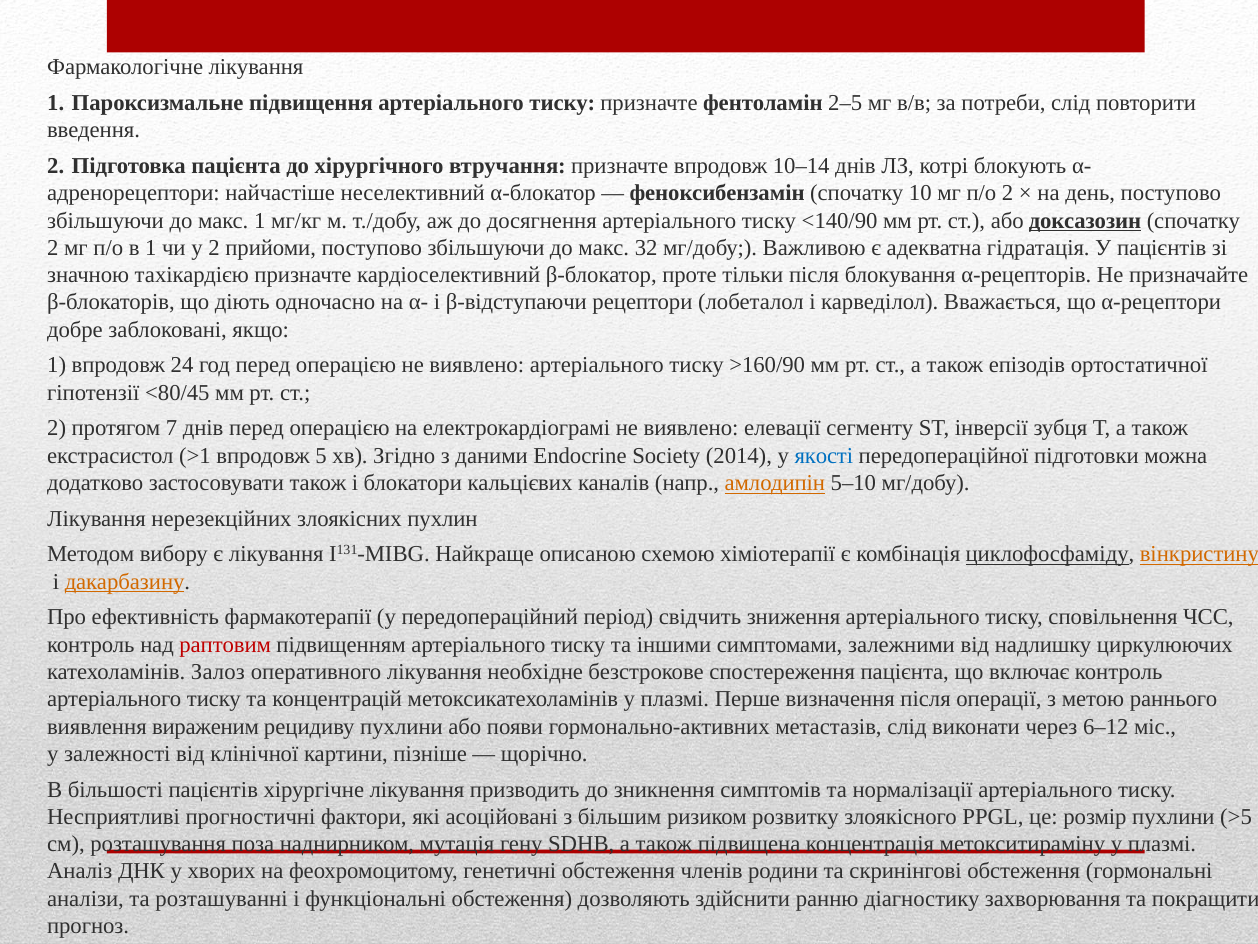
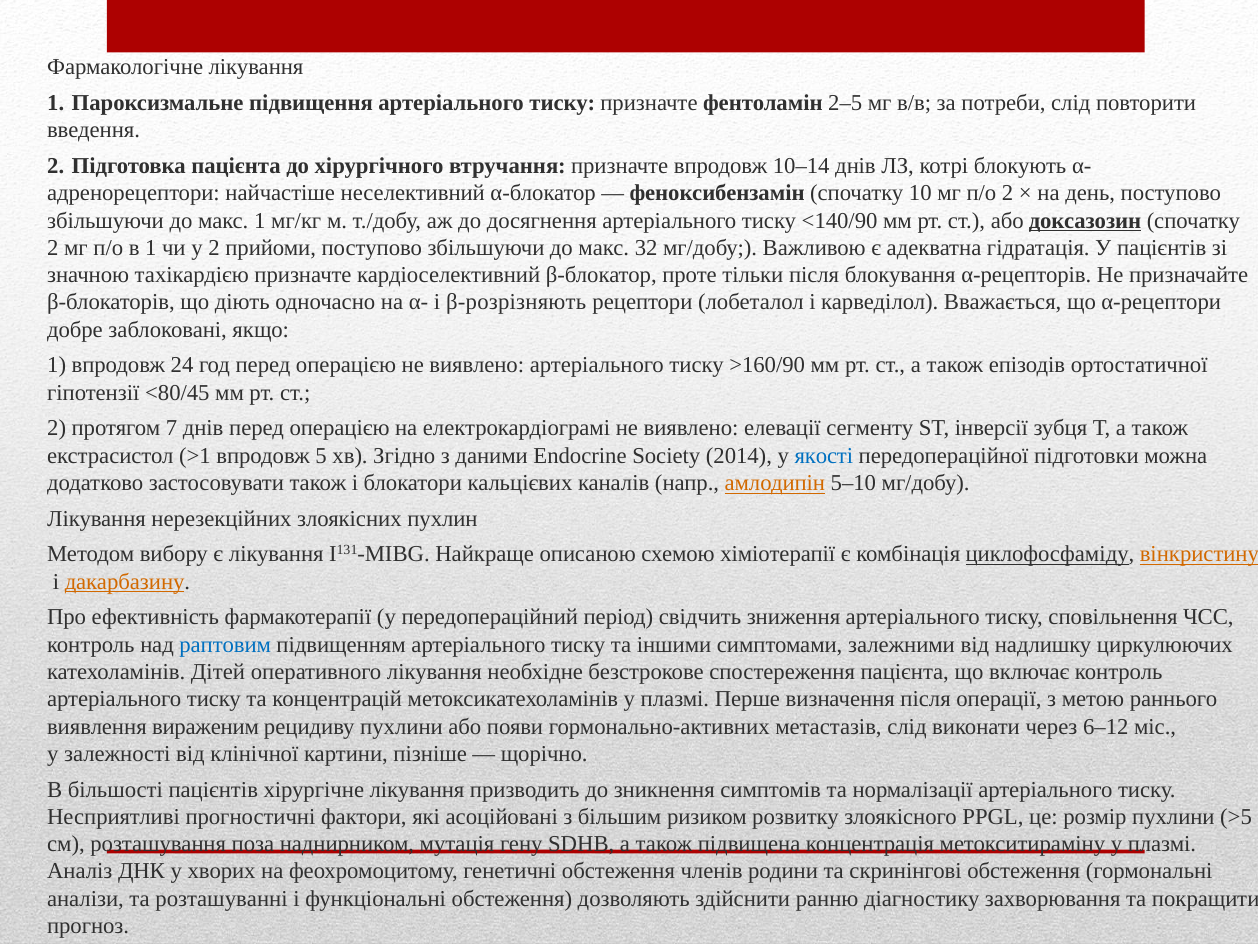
β-відступаючи: β-відступаючи -> β-розрізняють
раптовим colour: red -> blue
Залоз: Залоз -> Дітей
